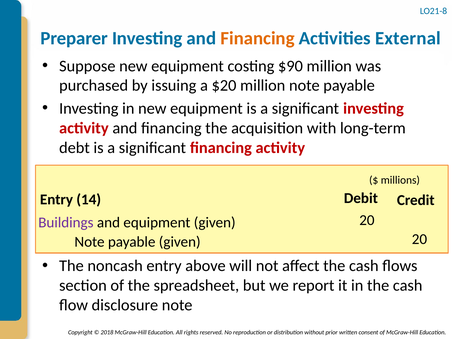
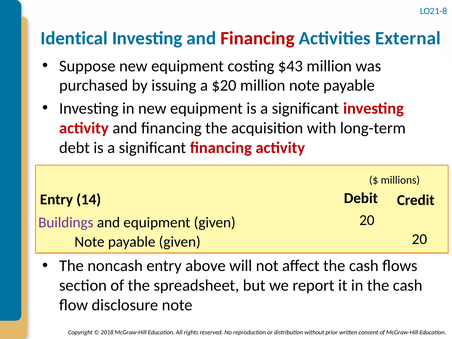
Preparer: Preparer -> Identical
Financing at (258, 38) colour: orange -> red
$90: $90 -> $43
